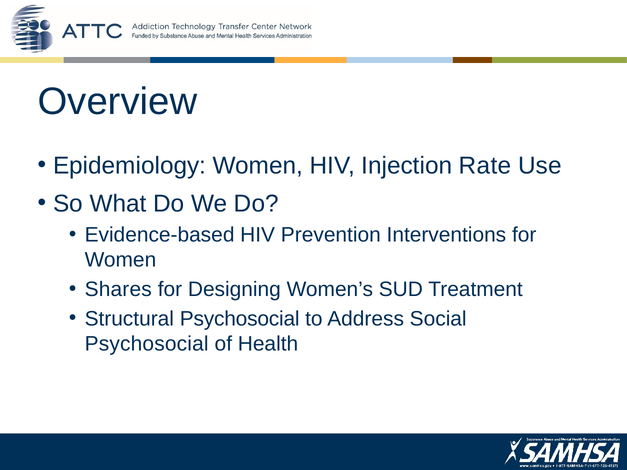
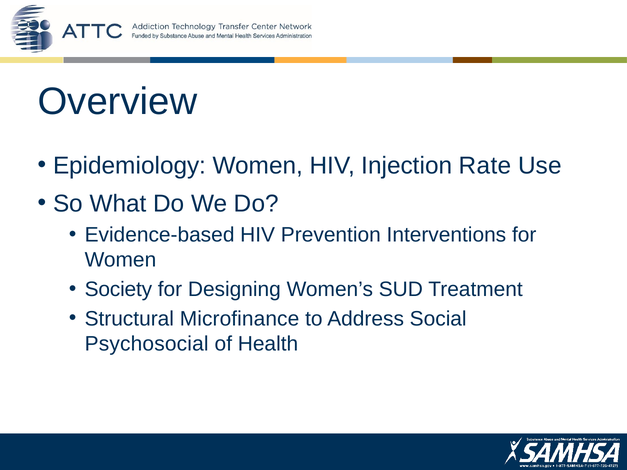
Shares: Shares -> Society
Structural Psychosocial: Psychosocial -> Microfinance
